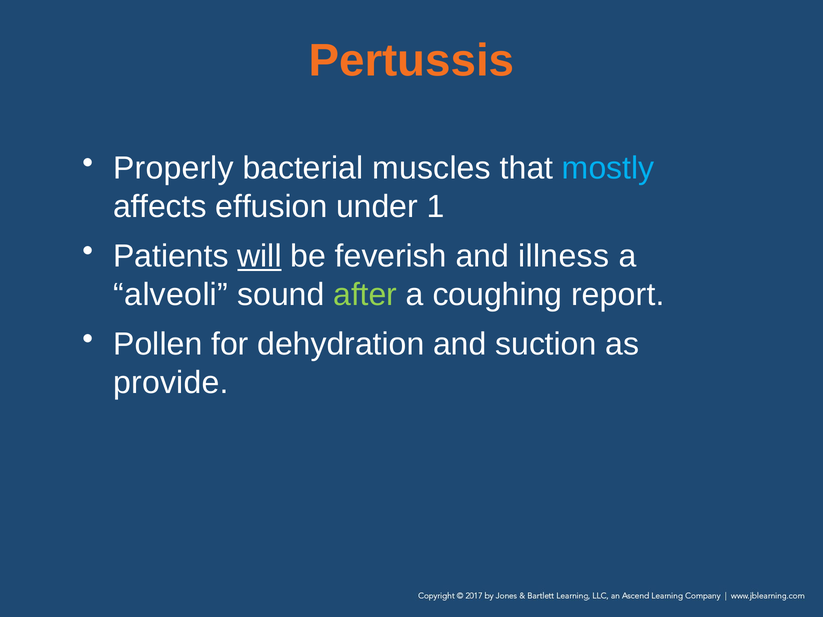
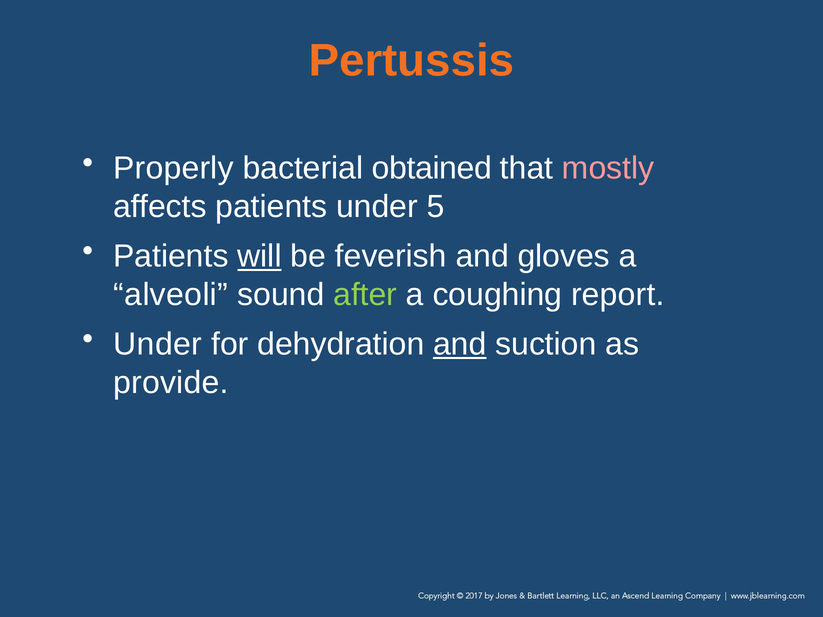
muscles: muscles -> obtained
mostly colour: light blue -> pink
affects effusion: effusion -> patients
1: 1 -> 5
illness: illness -> gloves
Pollen at (158, 344): Pollen -> Under
and at (460, 344) underline: none -> present
